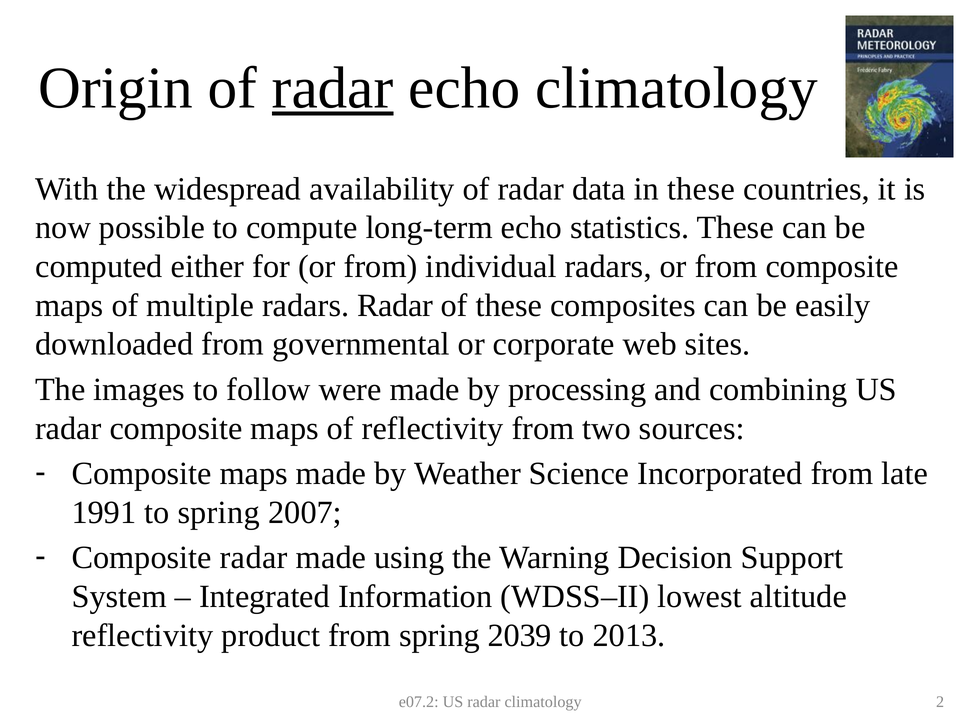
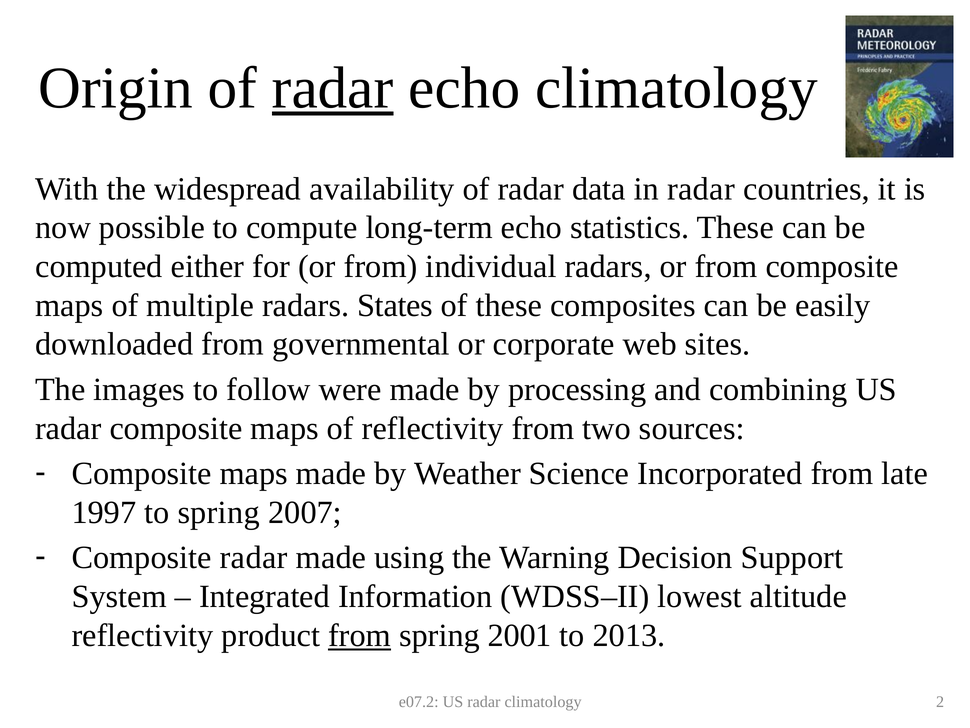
in these: these -> radar
radars Radar: Radar -> States
1991: 1991 -> 1997
from at (360, 635) underline: none -> present
2039: 2039 -> 2001
